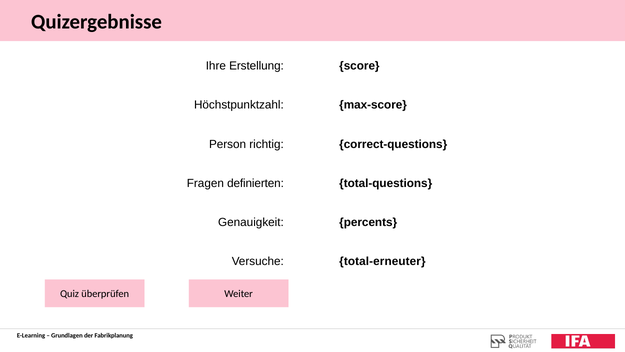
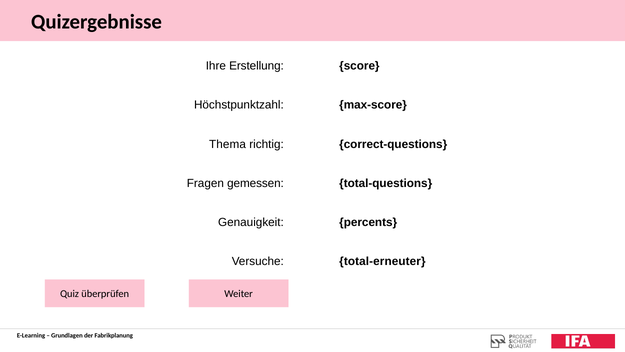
Person: Person -> Thema
definierten: definierten -> gemessen
